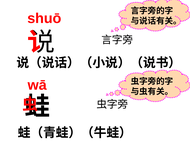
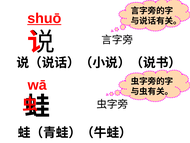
shuō underline: none -> present
